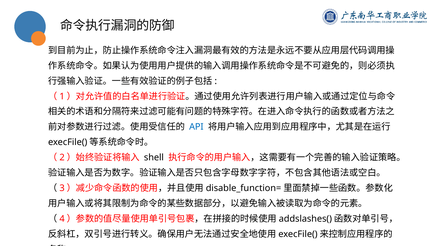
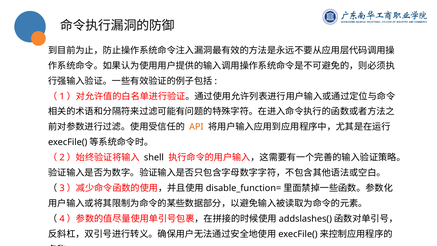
API colour: blue -> orange
